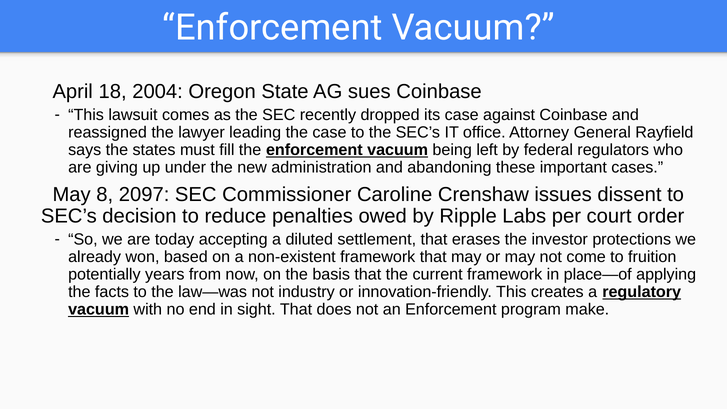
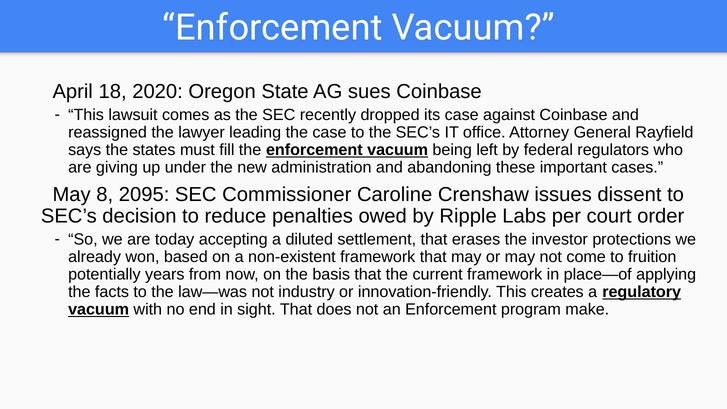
2004: 2004 -> 2020
2097: 2097 -> 2095
